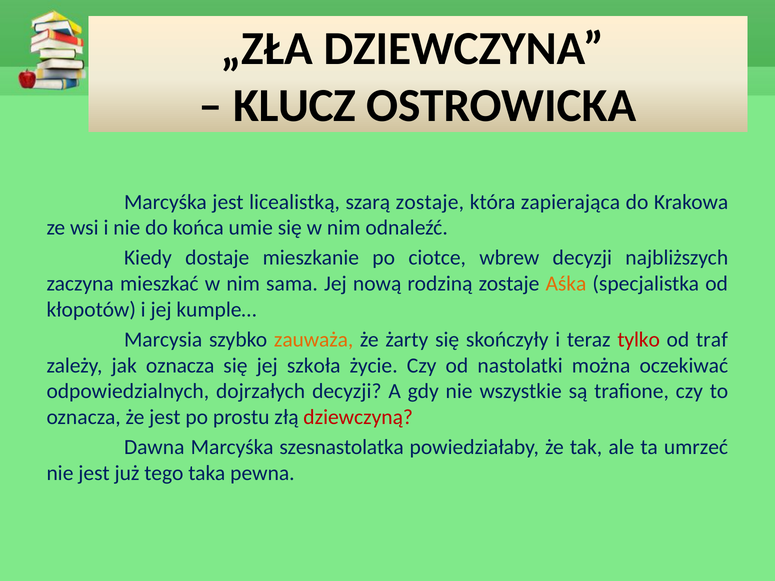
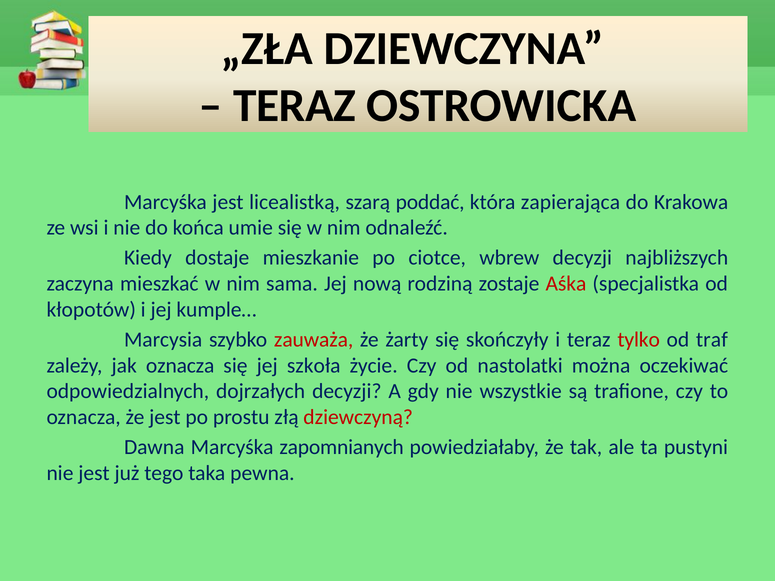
KLUCZ at (295, 106): KLUCZ -> TERAZ
szarą zostaje: zostaje -> poddać
Aśka colour: orange -> red
zauważa colour: orange -> red
szesnastolatka: szesnastolatka -> zapomnianych
umrzeć: umrzeć -> pustyni
